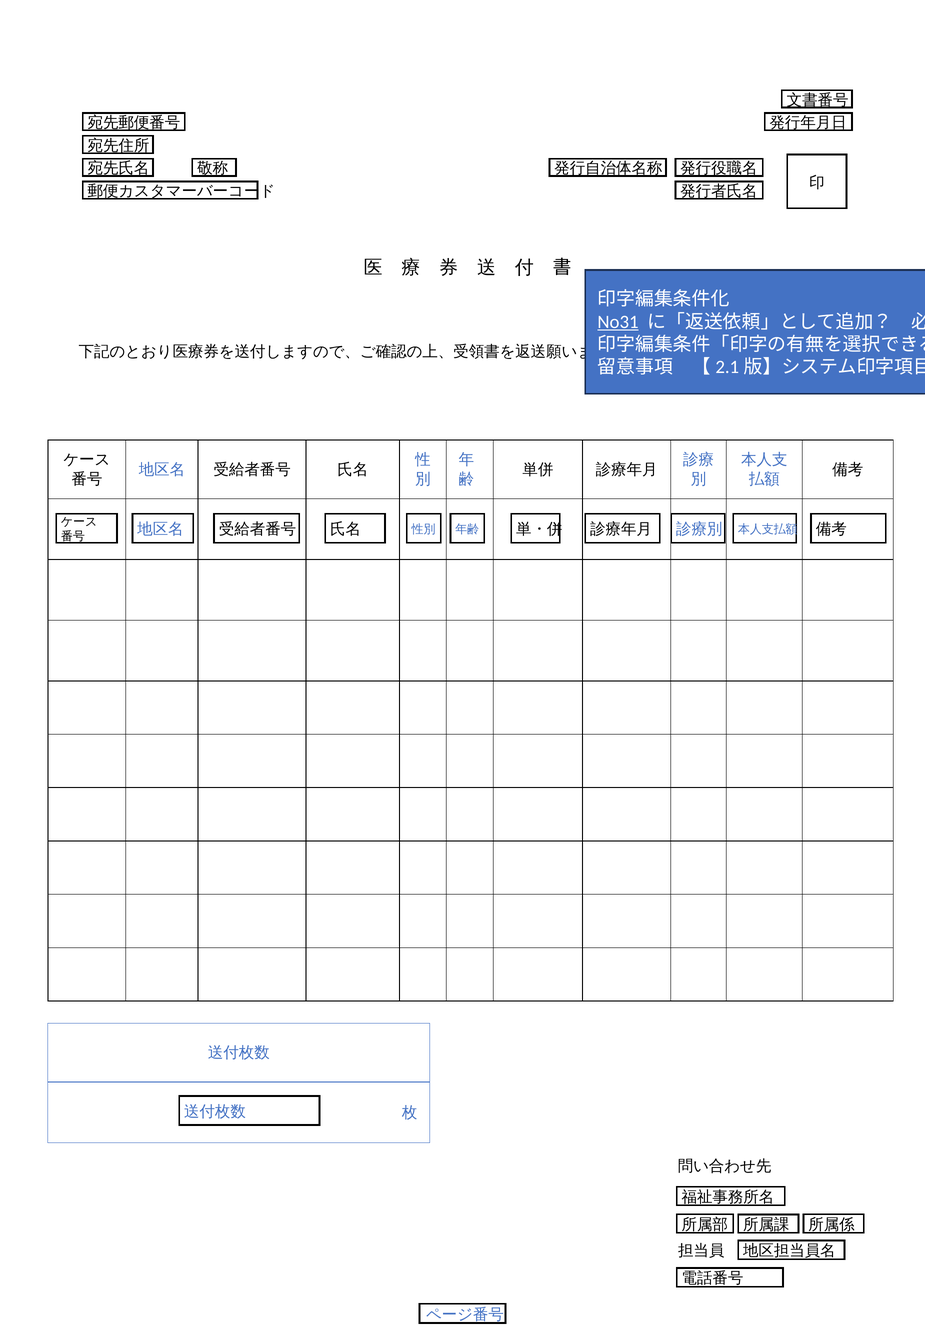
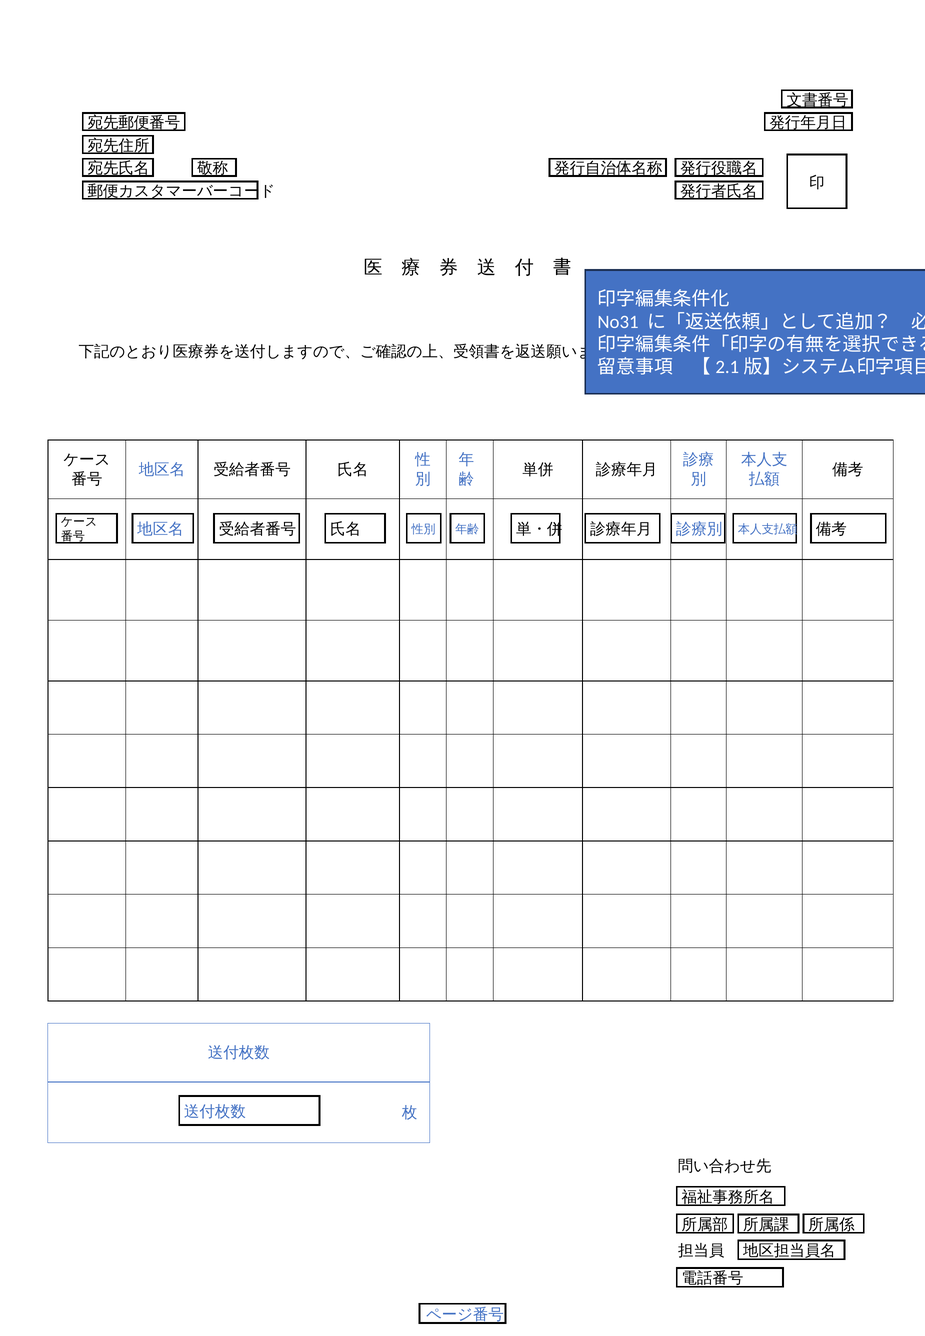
No31 underline: present -> none
